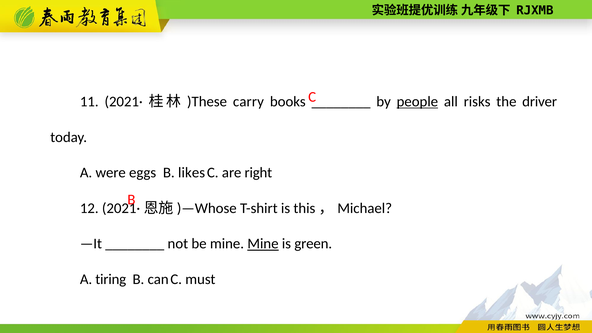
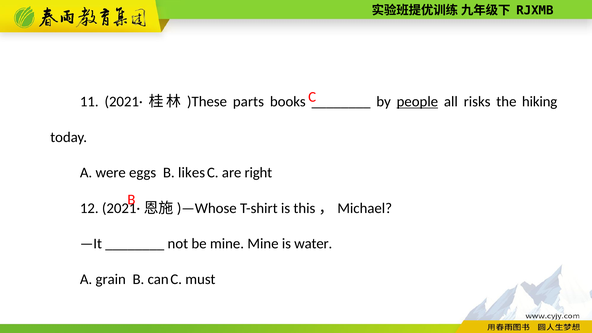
carry: carry -> parts
driver: driver -> hiking
Mine at (263, 244) underline: present -> none
green: green -> water
tiring: tiring -> grain
